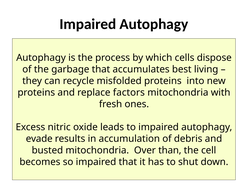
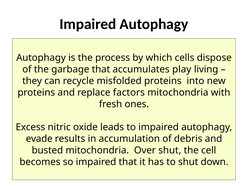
best: best -> play
Over than: than -> shut
